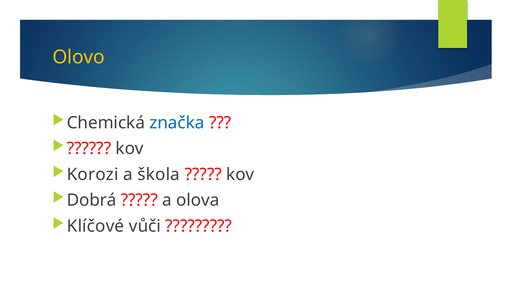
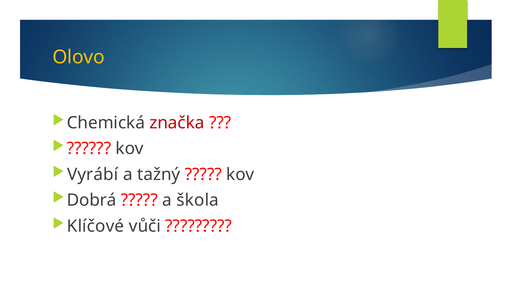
značka colour: blue -> red
Korozi: Korozi -> Vyrábí
škola: škola -> tažný
olova: olova -> škola
